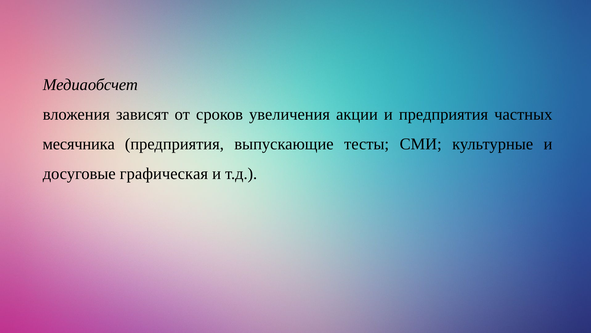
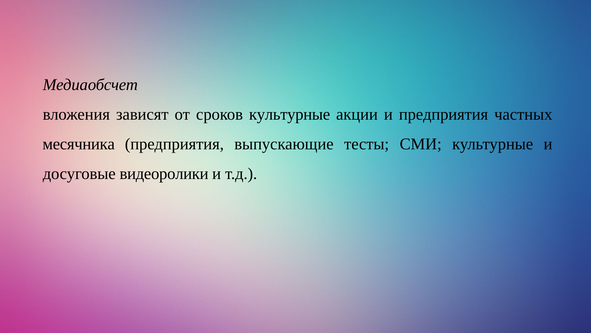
сроков увеличения: увеличения -> культурные
графическая: графическая -> видеоролики
